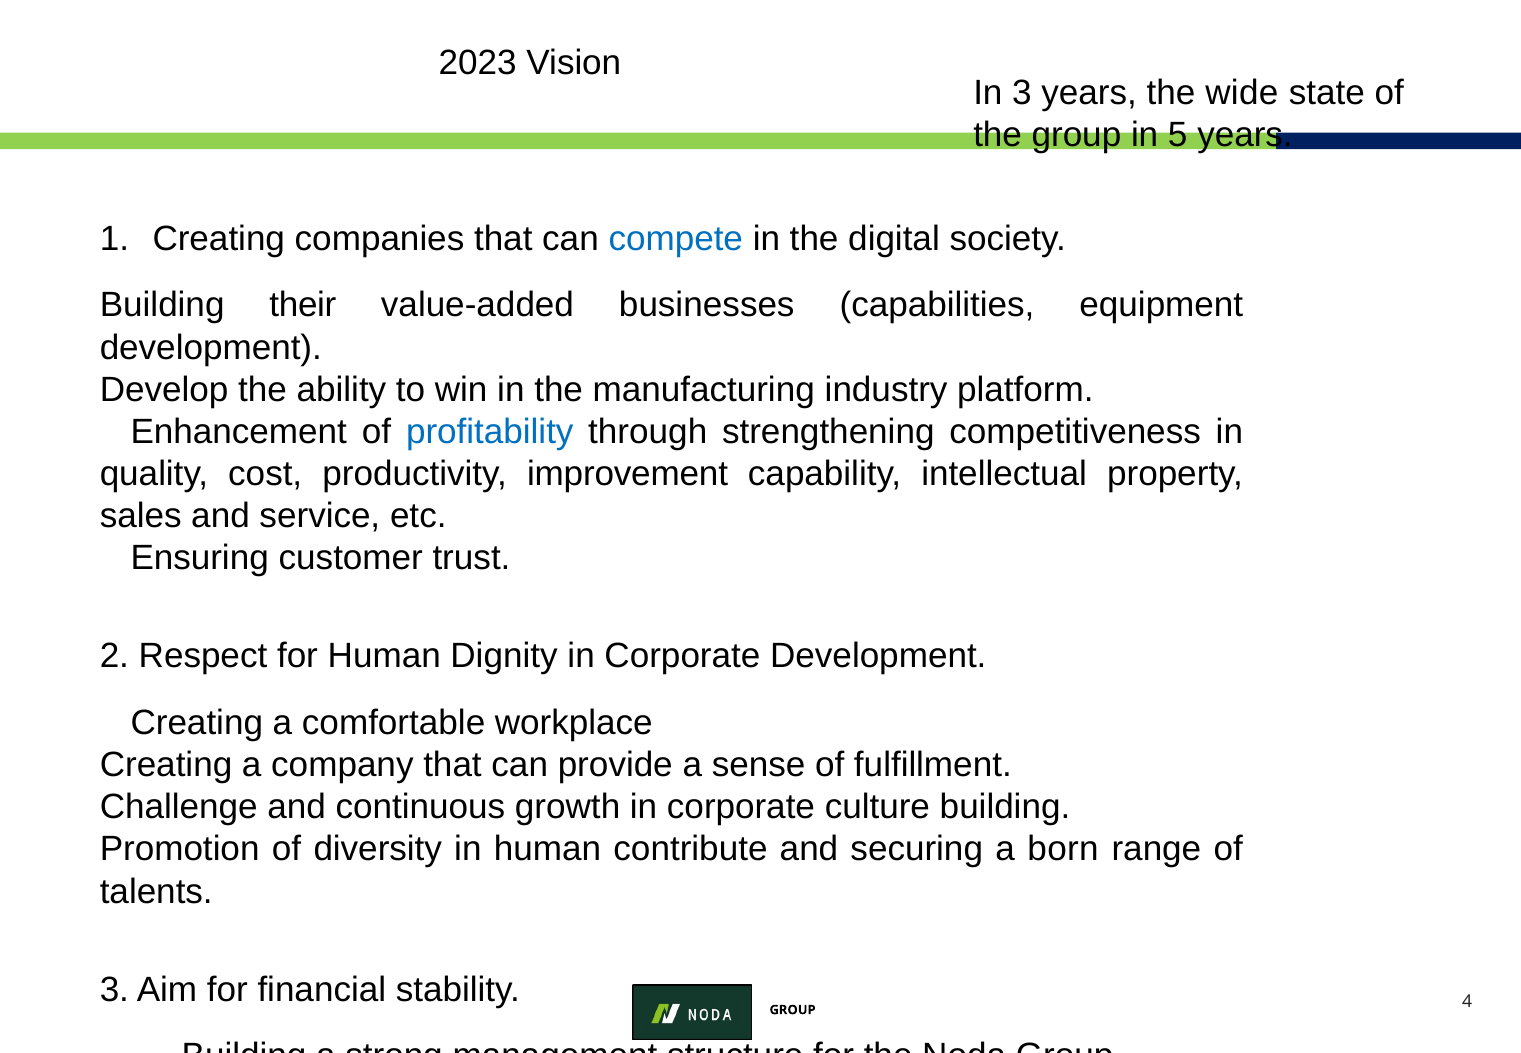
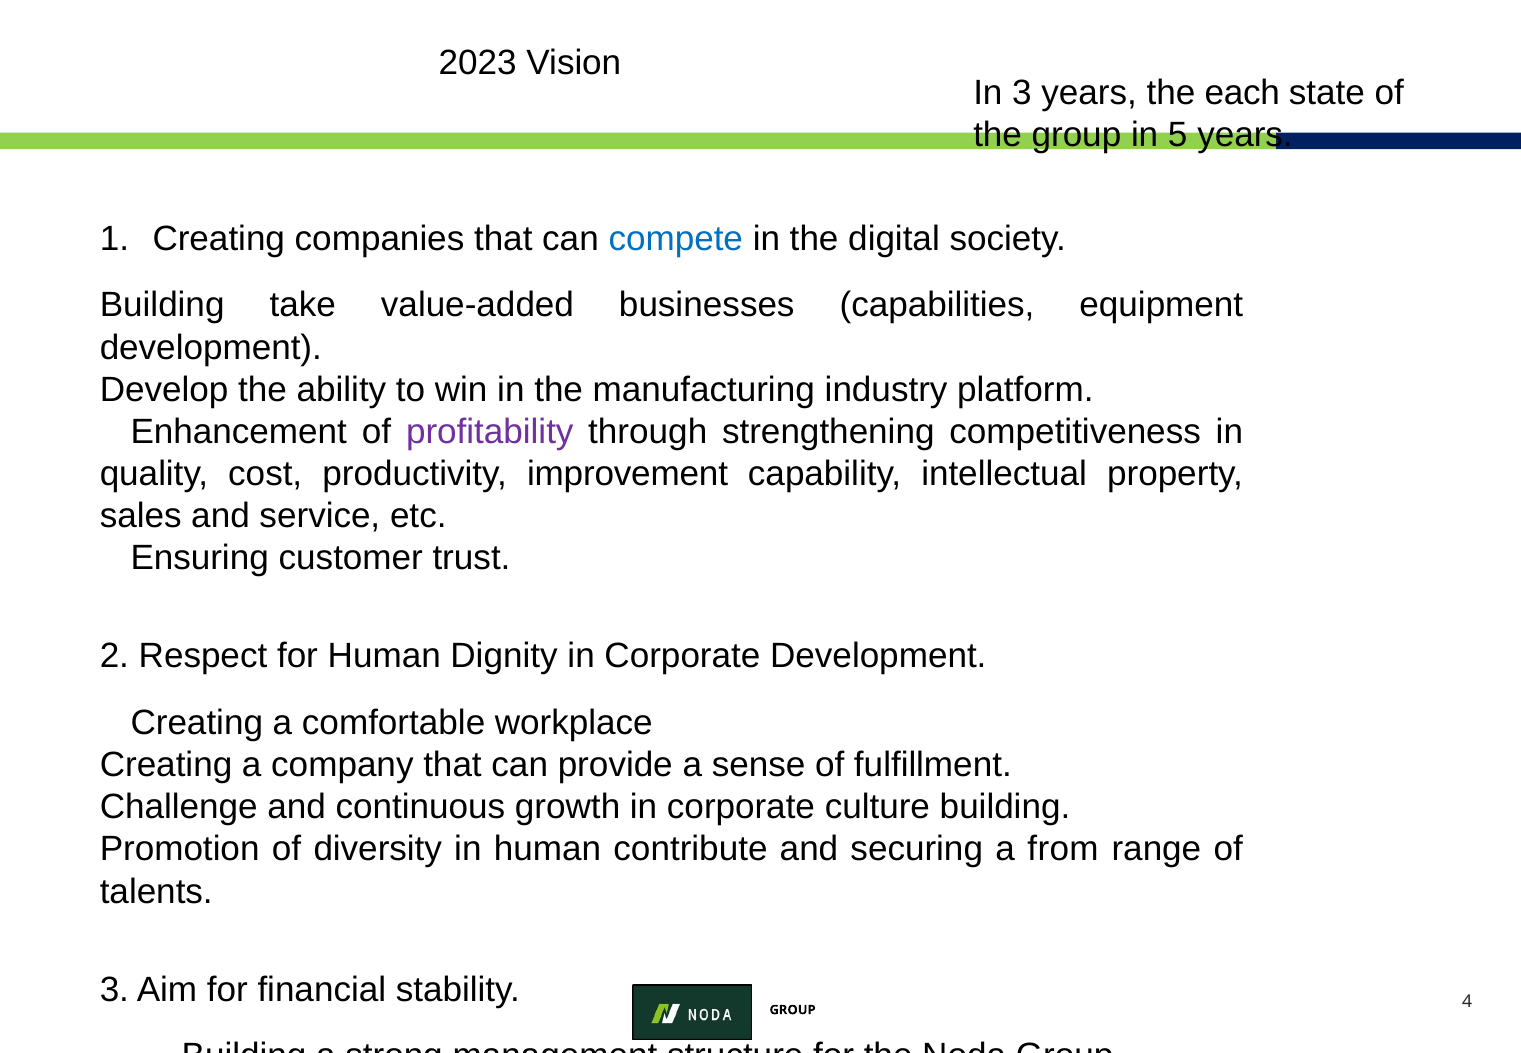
wide: wide -> each
their: their -> take
profitability at (490, 432) colour: blue -> purple
born: born -> from
